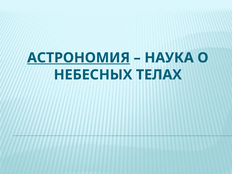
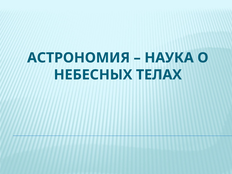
АСТРОНОМИЯ underline: present -> none
